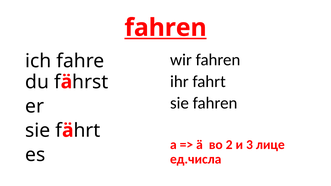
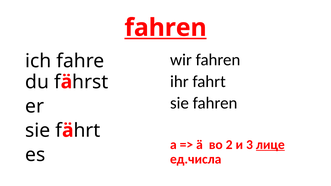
лице underline: none -> present
